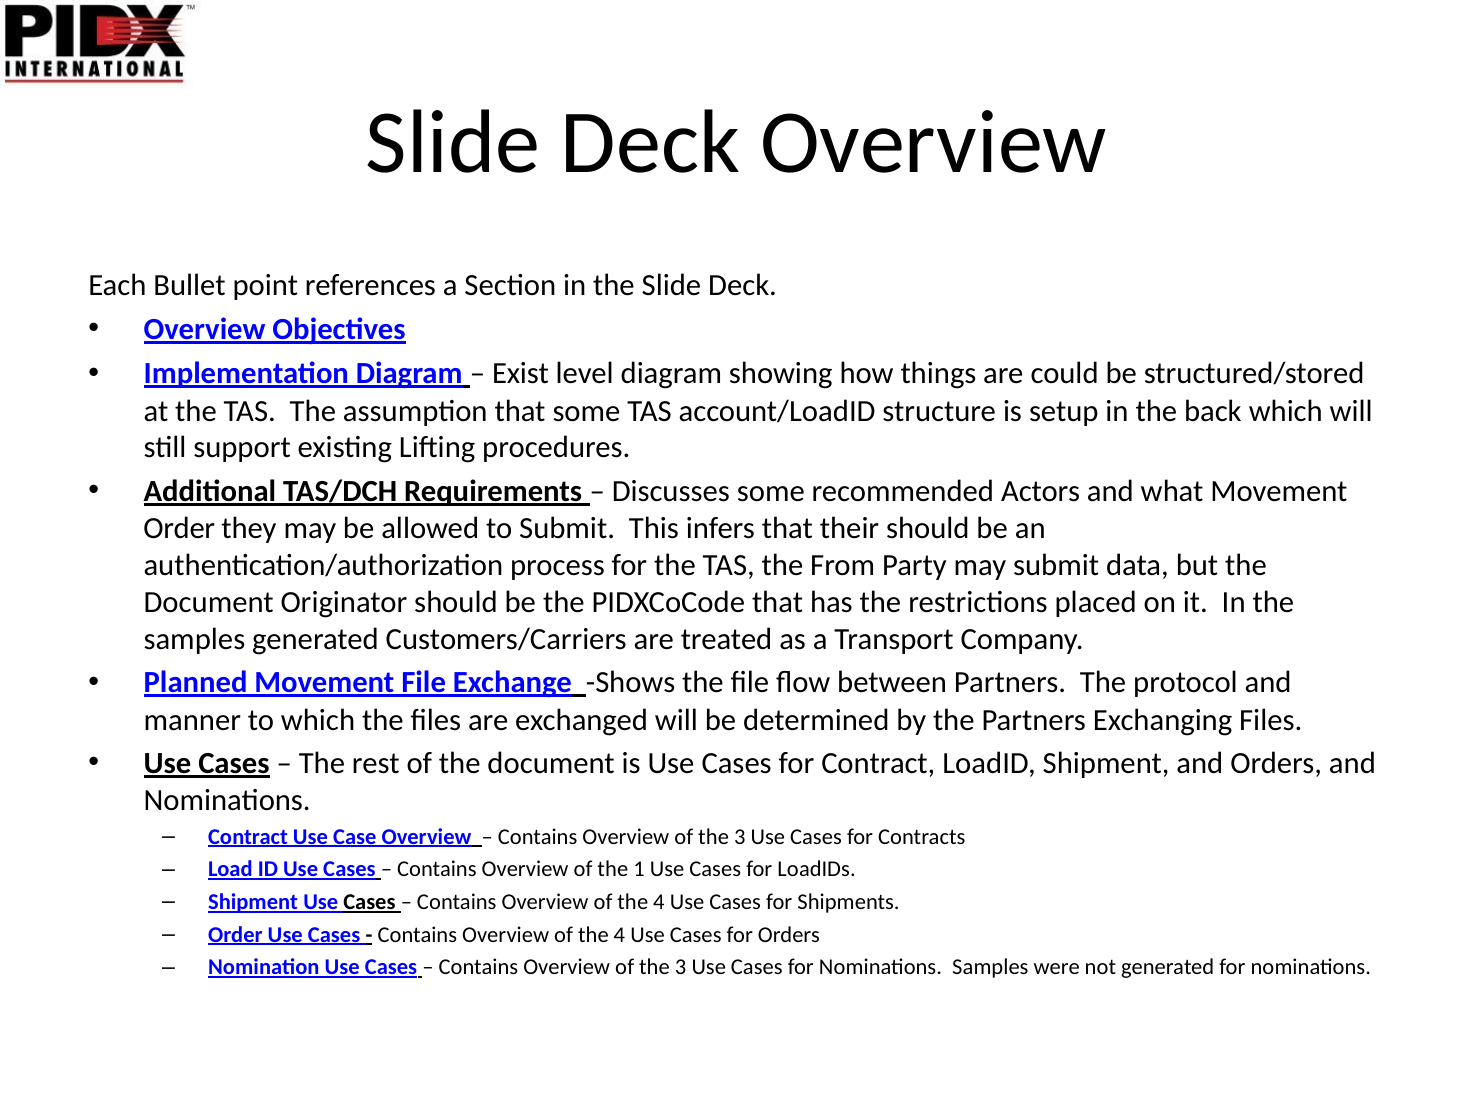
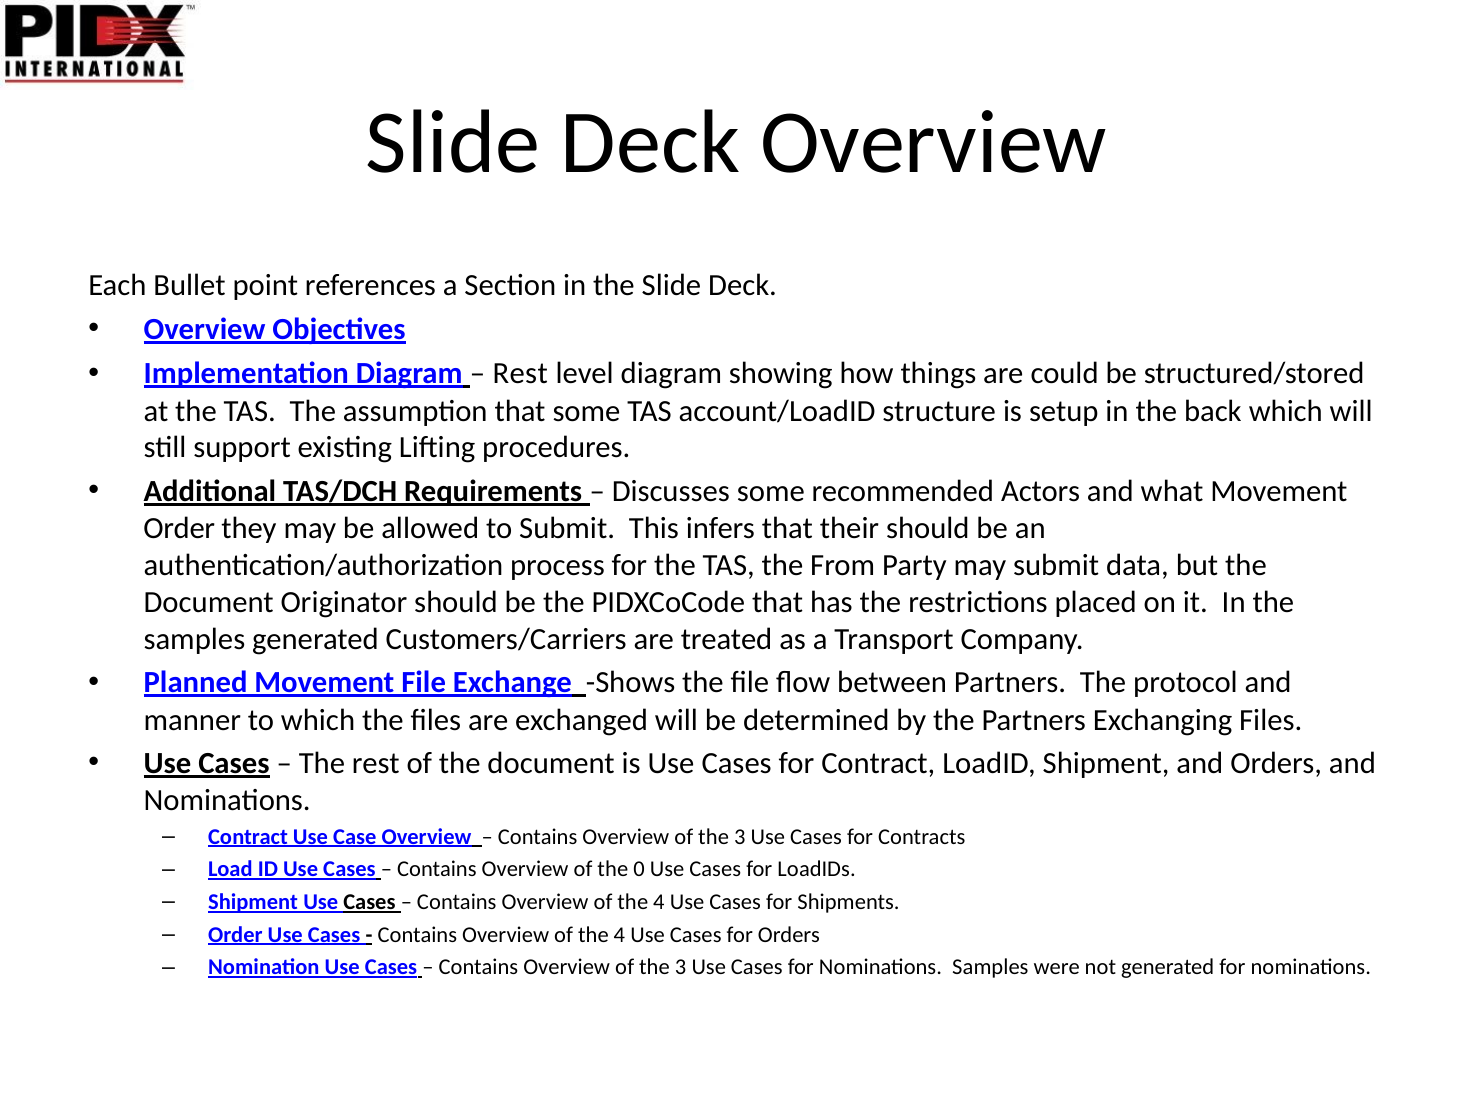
Exist at (520, 373): Exist -> Rest
1: 1 -> 0
